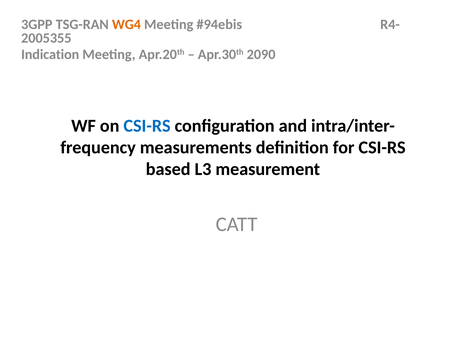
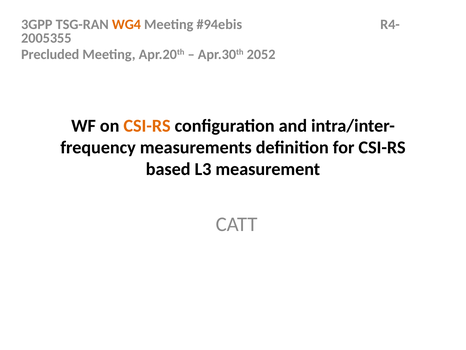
Indication: Indication -> Precluded
2090: 2090 -> 2052
CSI-RS at (147, 126) colour: blue -> orange
